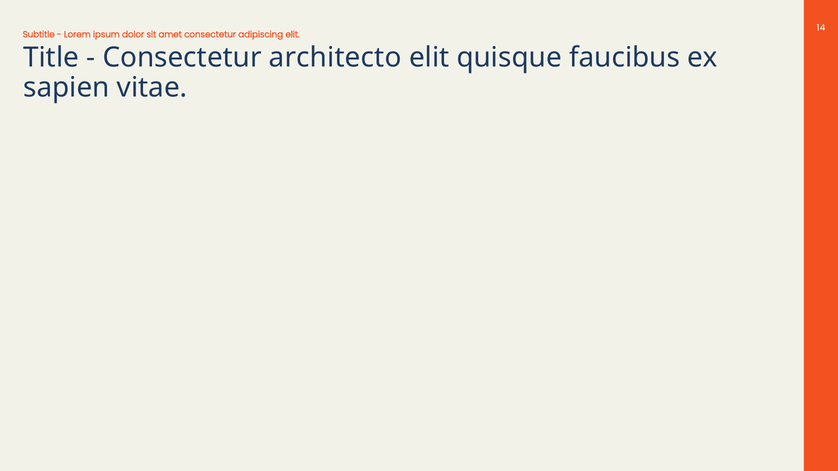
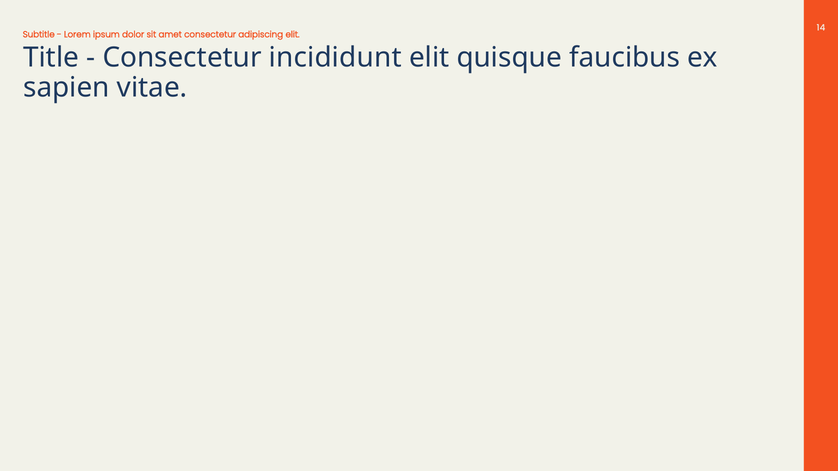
architecto: architecto -> incididunt
